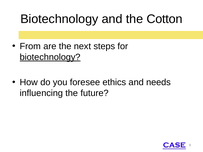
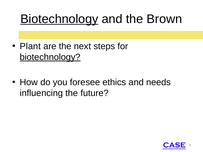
Biotechnology at (59, 19) underline: none -> present
Cotton: Cotton -> Brown
From: From -> Plant
